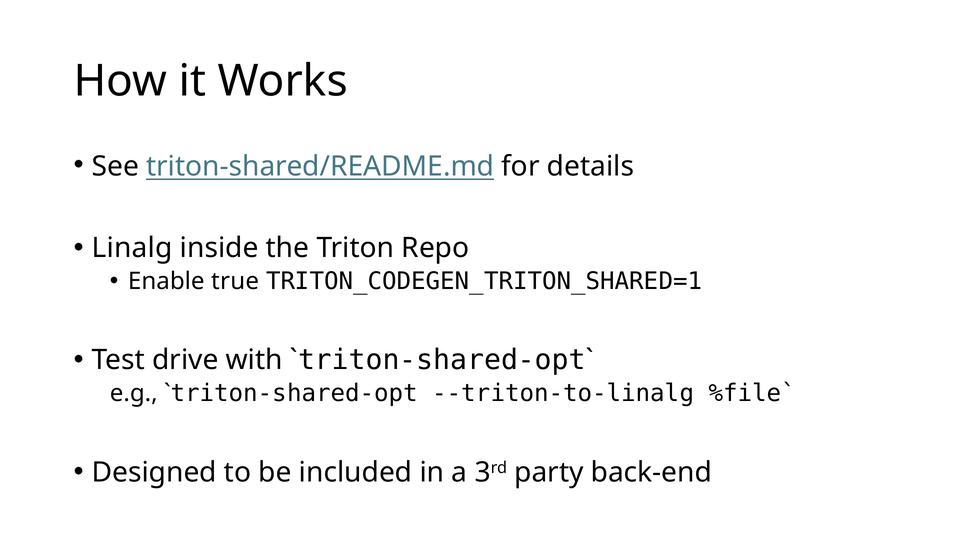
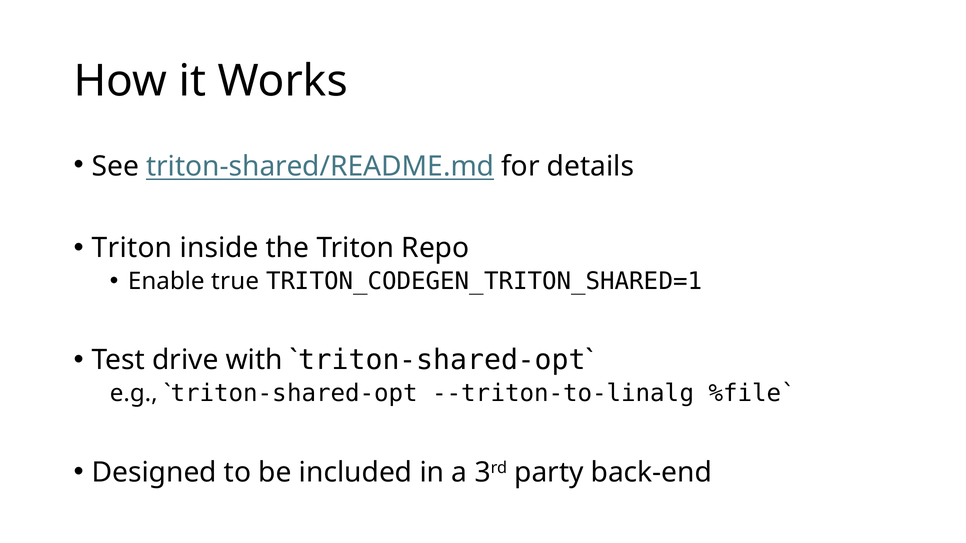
Linalg at (132, 248): Linalg -> Triton
